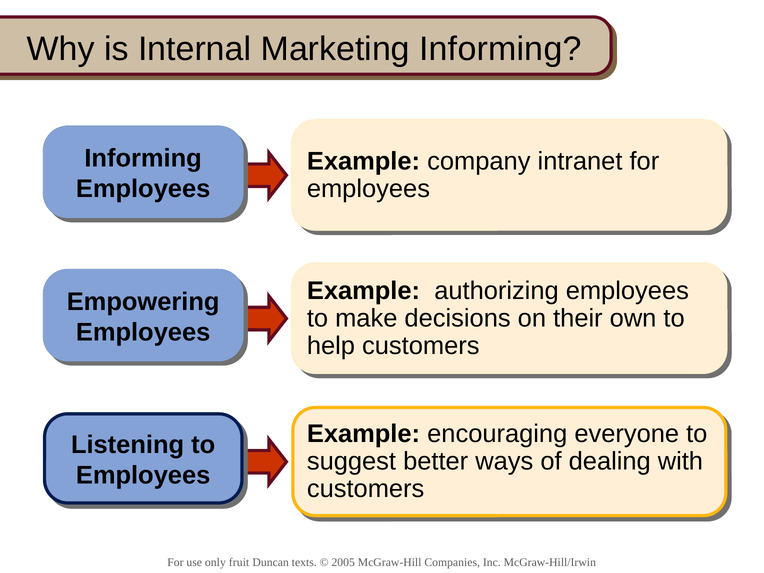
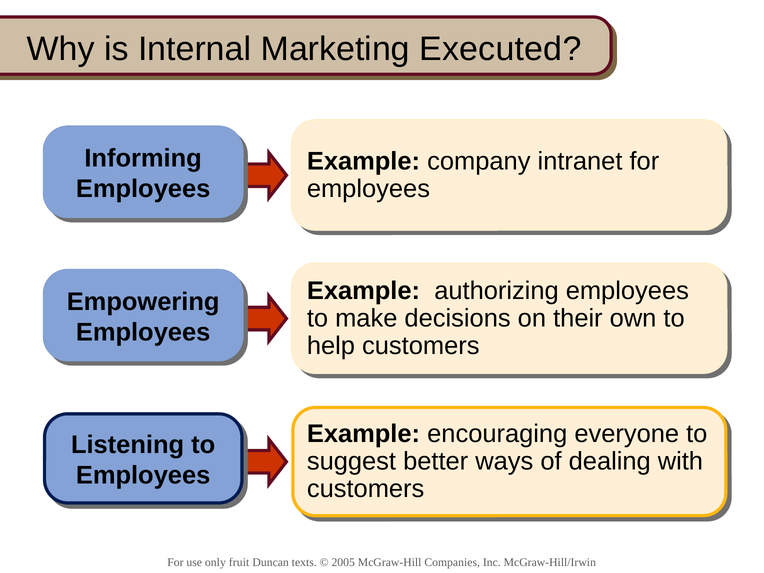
Marketing Informing: Informing -> Executed
